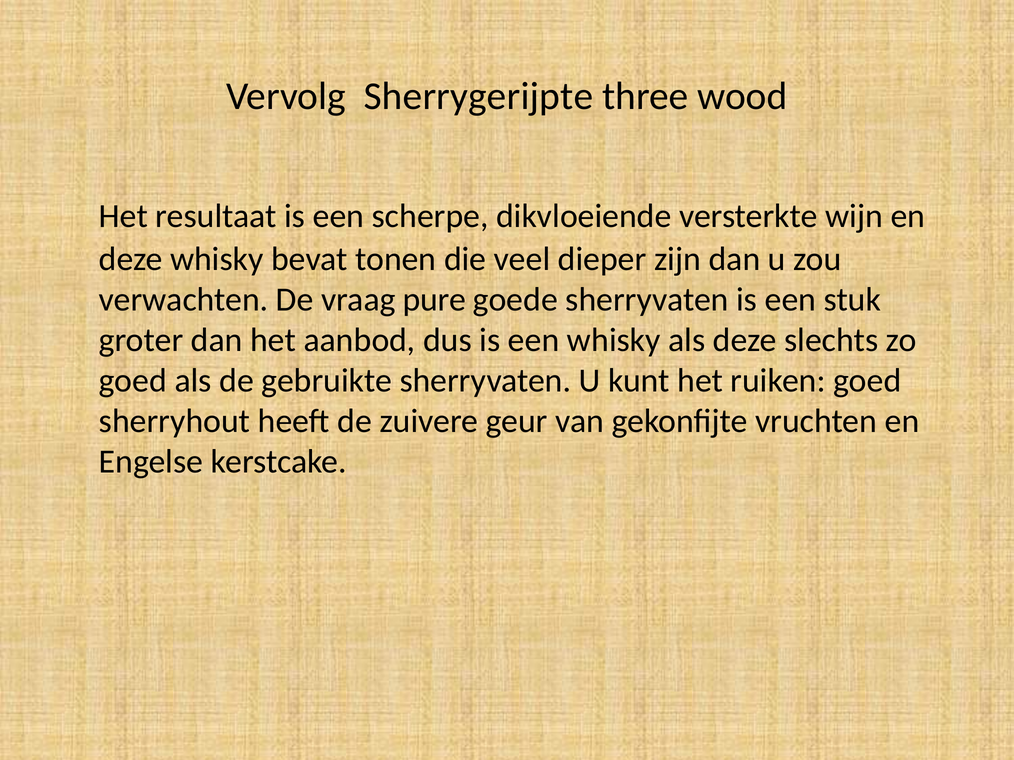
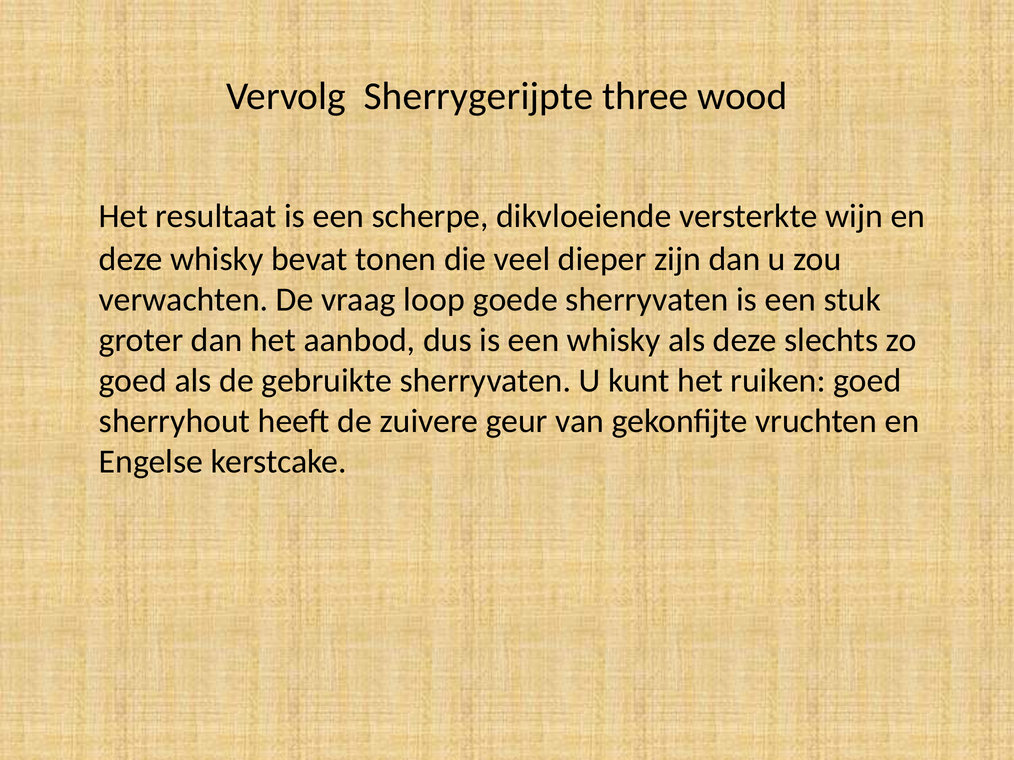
pure: pure -> loop
